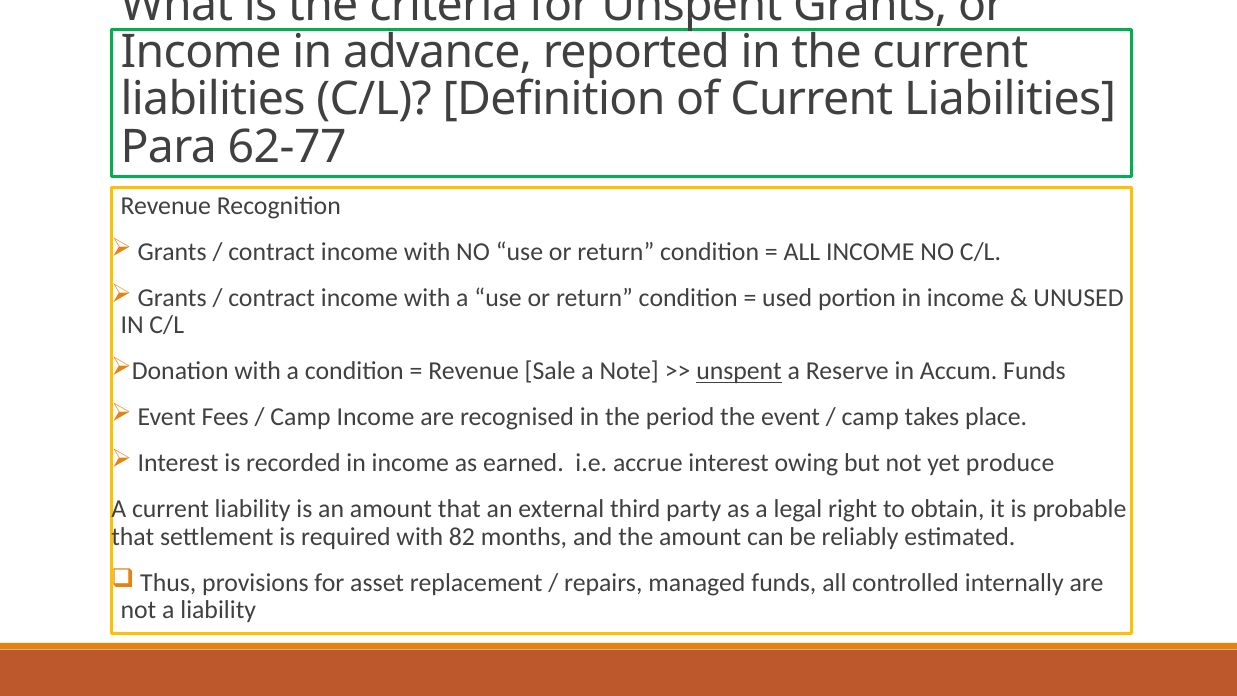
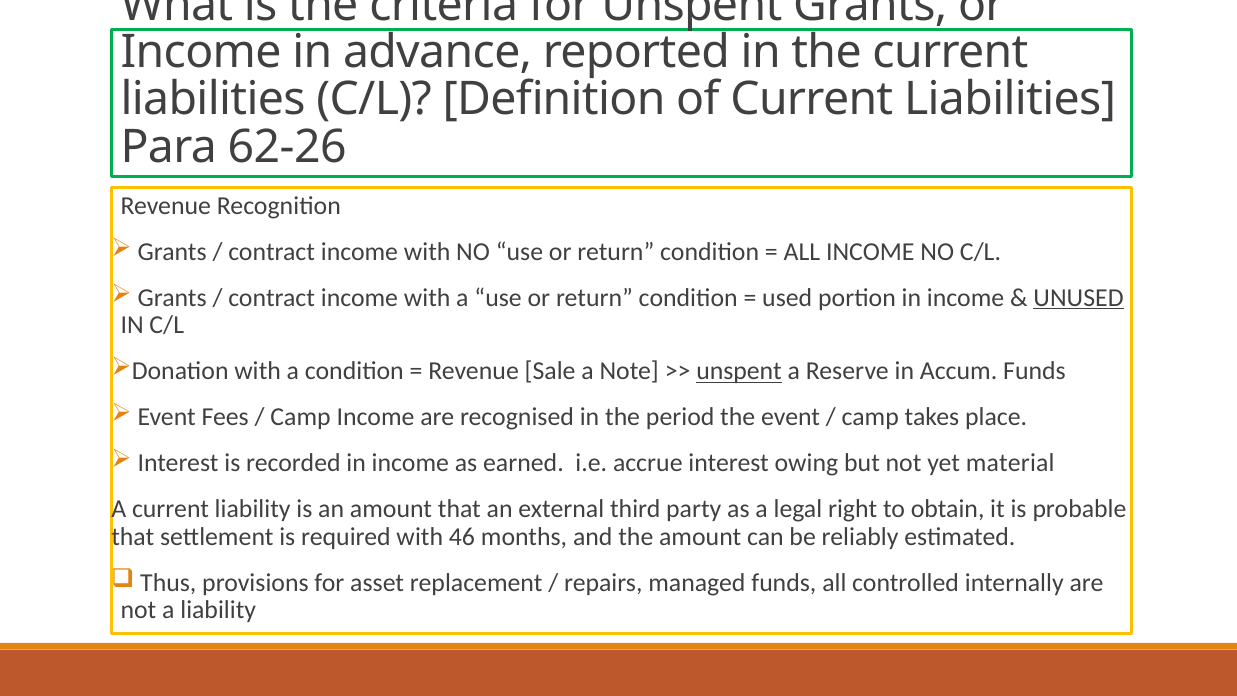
62-77: 62-77 -> 62-26
UNUSED underline: none -> present
produce: produce -> material
82: 82 -> 46
